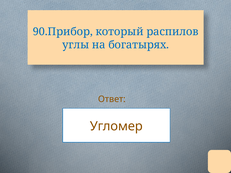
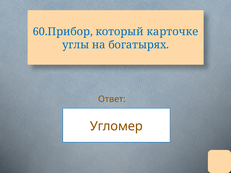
90.Прибор: 90.Прибор -> 60.Прибор
распилов: распилов -> карточке
